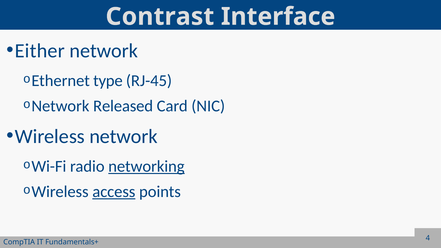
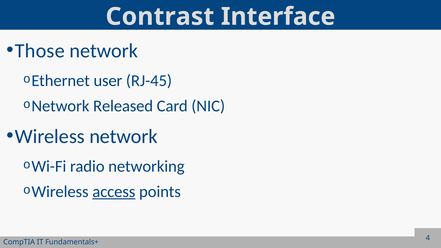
Either: Either -> Those
type: type -> user
networking underline: present -> none
